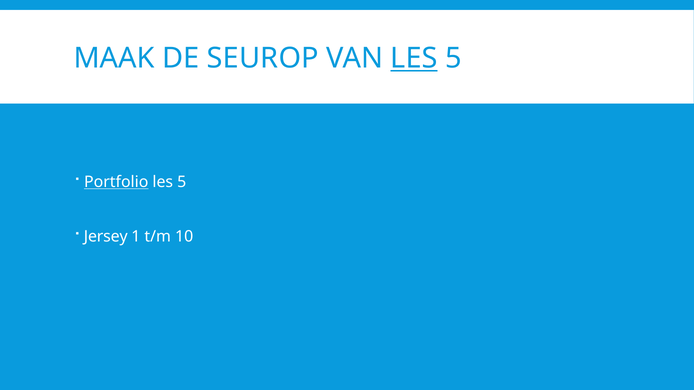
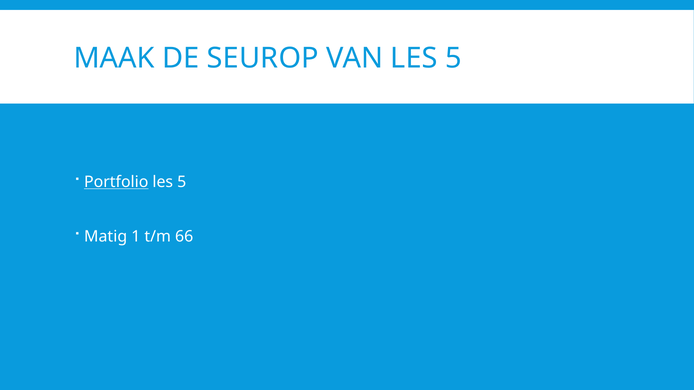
LES at (414, 58) underline: present -> none
Jersey: Jersey -> Matig
10: 10 -> 66
